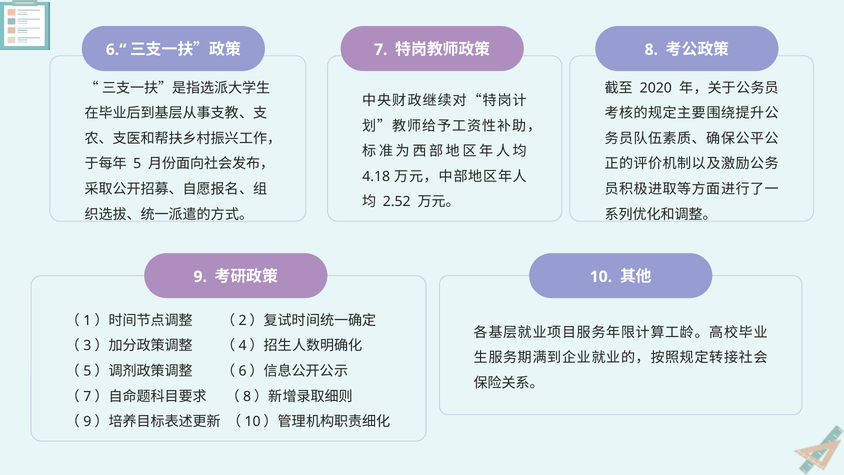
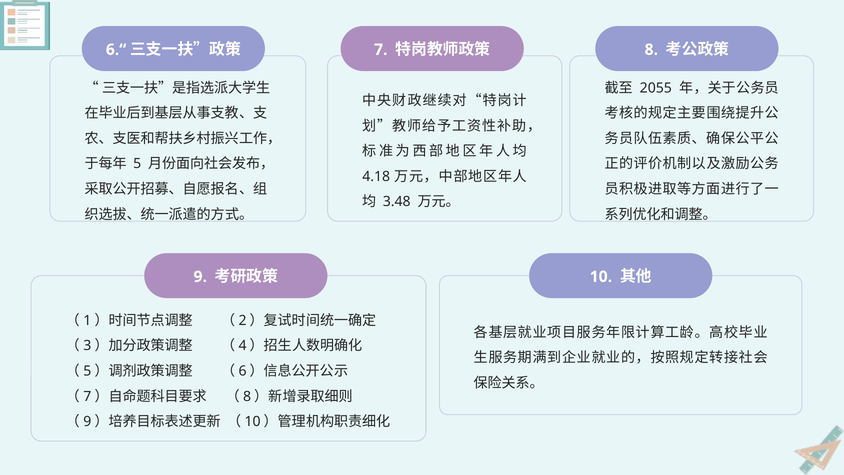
2020: 2020 -> 2055
2.52: 2.52 -> 3.48
